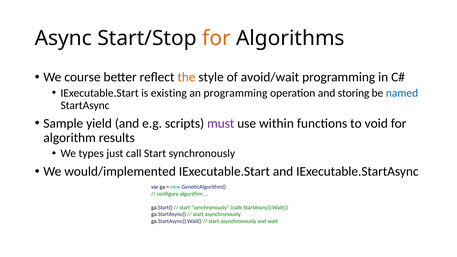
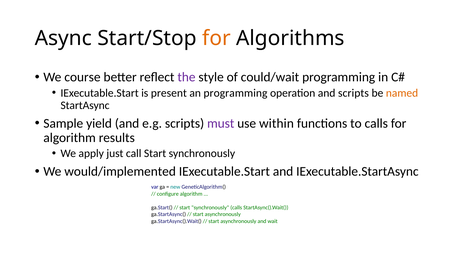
the colour: orange -> purple
avoid/wait: avoid/wait -> could/wait
existing: existing -> present
and storing: storing -> scripts
named colour: blue -> orange
to void: void -> calls
types: types -> apply
